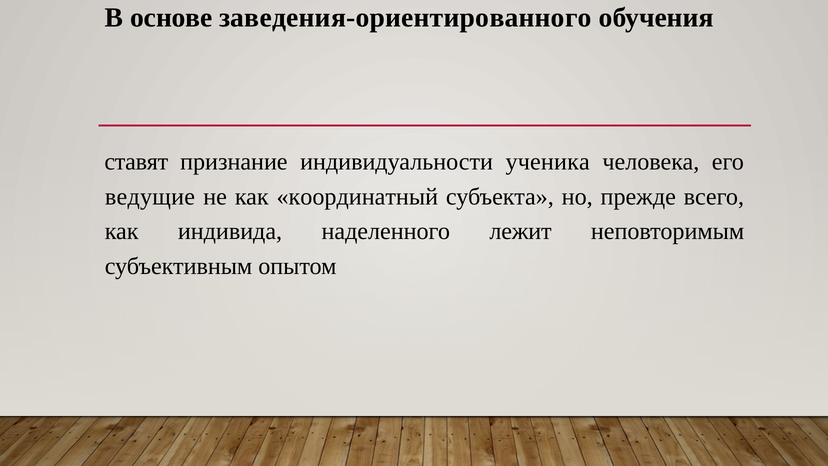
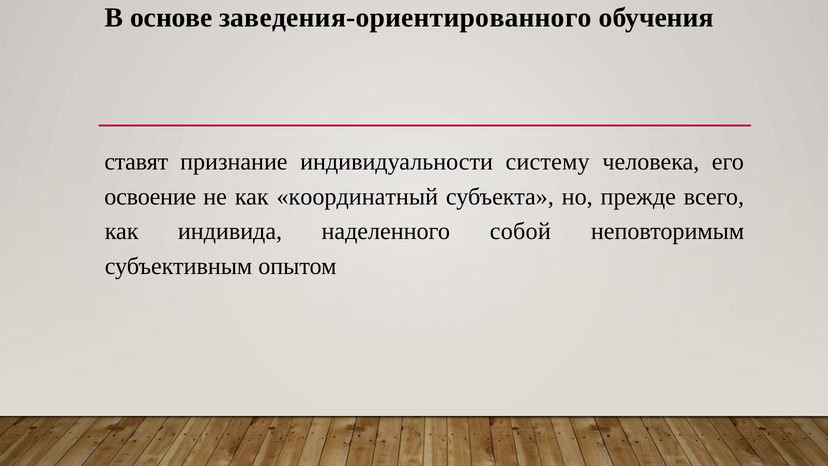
ученика: ученика -> систему
ведущие: ведущие -> освоение
лежит: лежит -> собой
